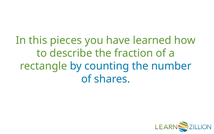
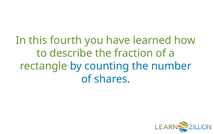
pieces: pieces -> fourth
